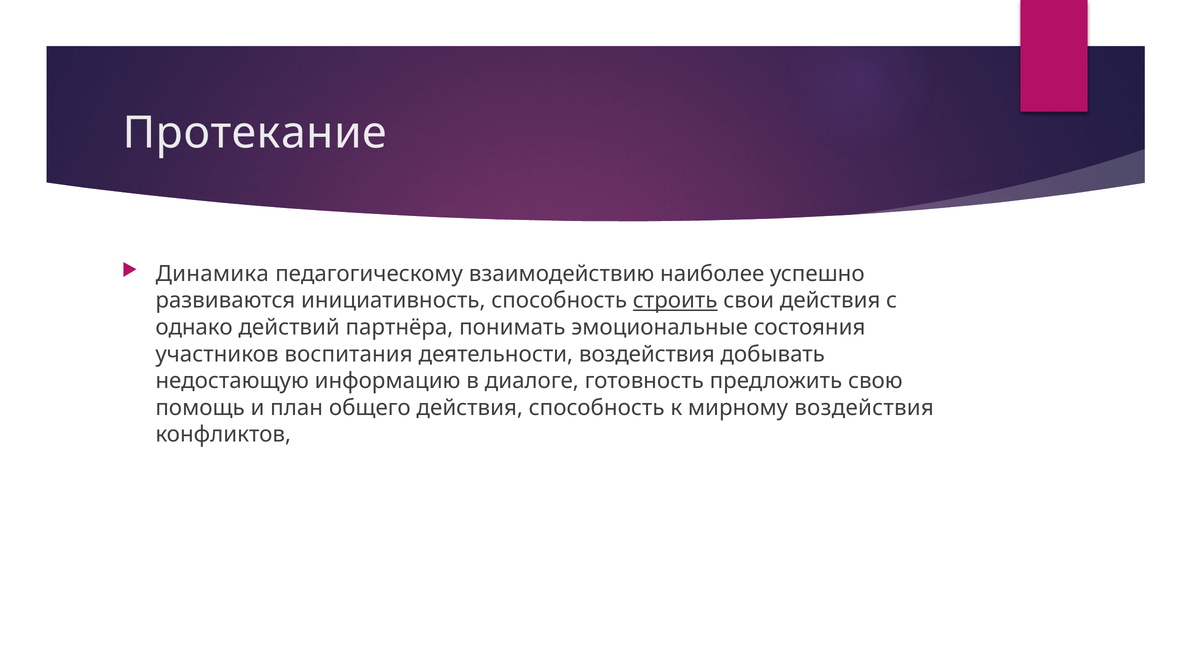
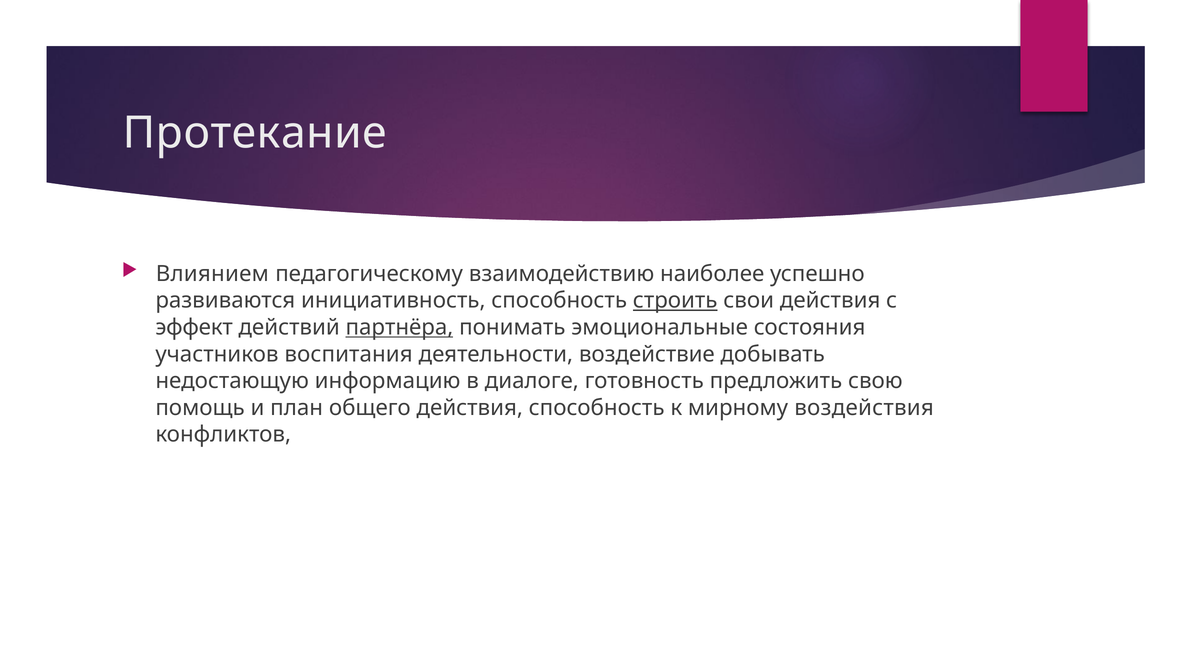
Динамика: Динамика -> Влиянием
однако: однако -> эффект
партнёра underline: none -> present
деятельности воздействия: воздействия -> воздействие
